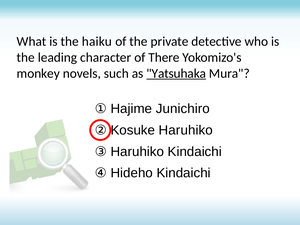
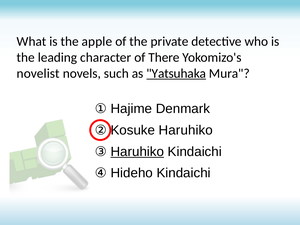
haiku: haiku -> apple
monkey: monkey -> novelist
Junichiro: Junichiro -> Denmark
Haruhiko at (137, 152) underline: none -> present
